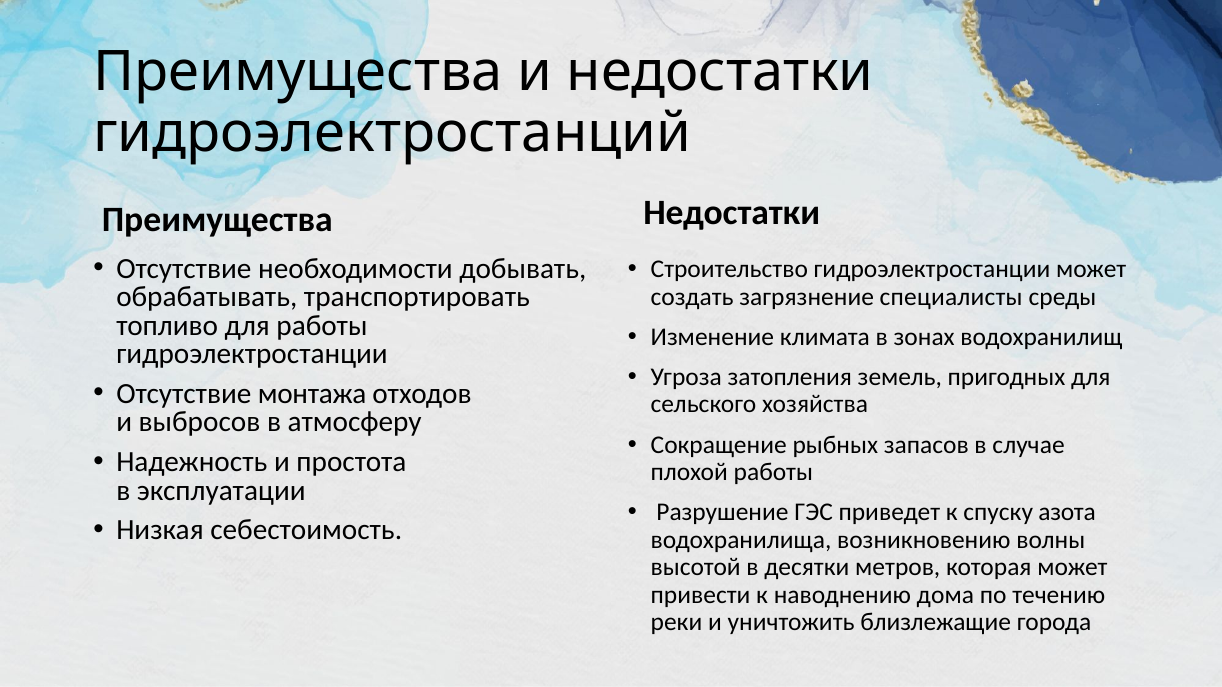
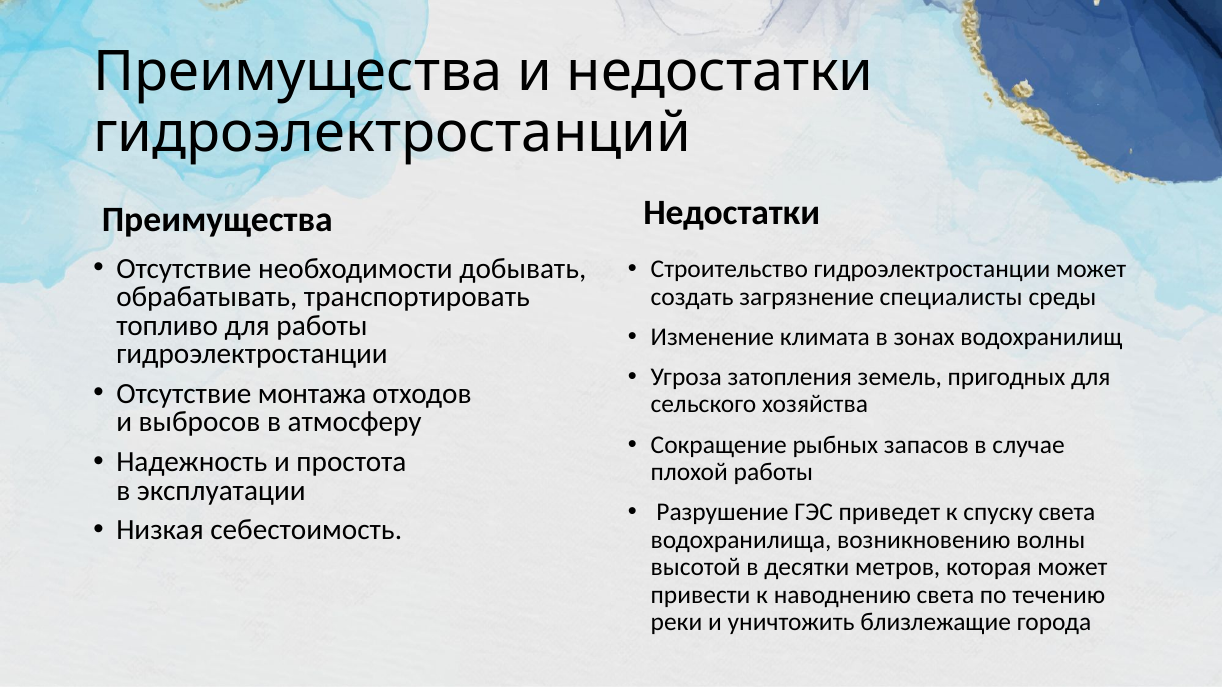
спуску азота: азота -> света
наводнению дома: дома -> света
